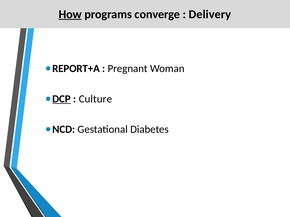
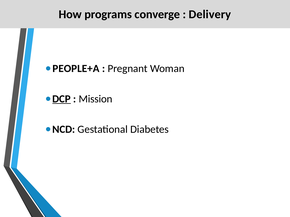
How underline: present -> none
REPORT+A: REPORT+A -> PEOPLE+A
Culture: Culture -> Mission
